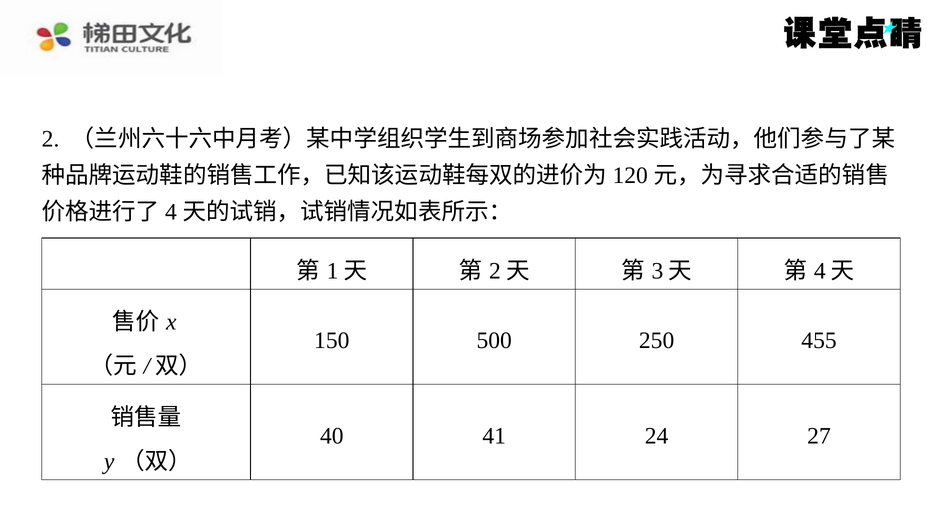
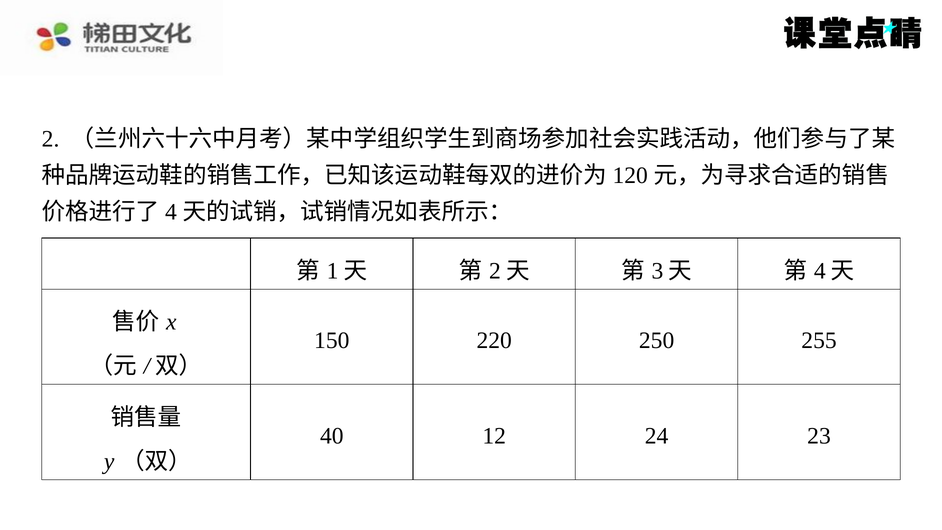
500: 500 -> 220
455: 455 -> 255
41: 41 -> 12
27: 27 -> 23
